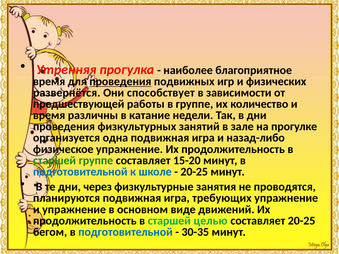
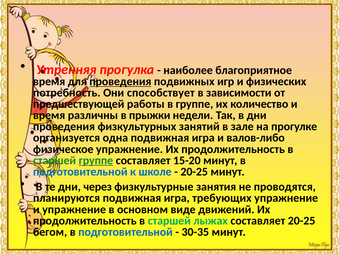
развернётся: развернётся -> потребность
катание: катание -> прыжки
назад-либо: назад-либо -> валов-либо
группе at (96, 161) underline: none -> present
целью: целью -> лыжах
